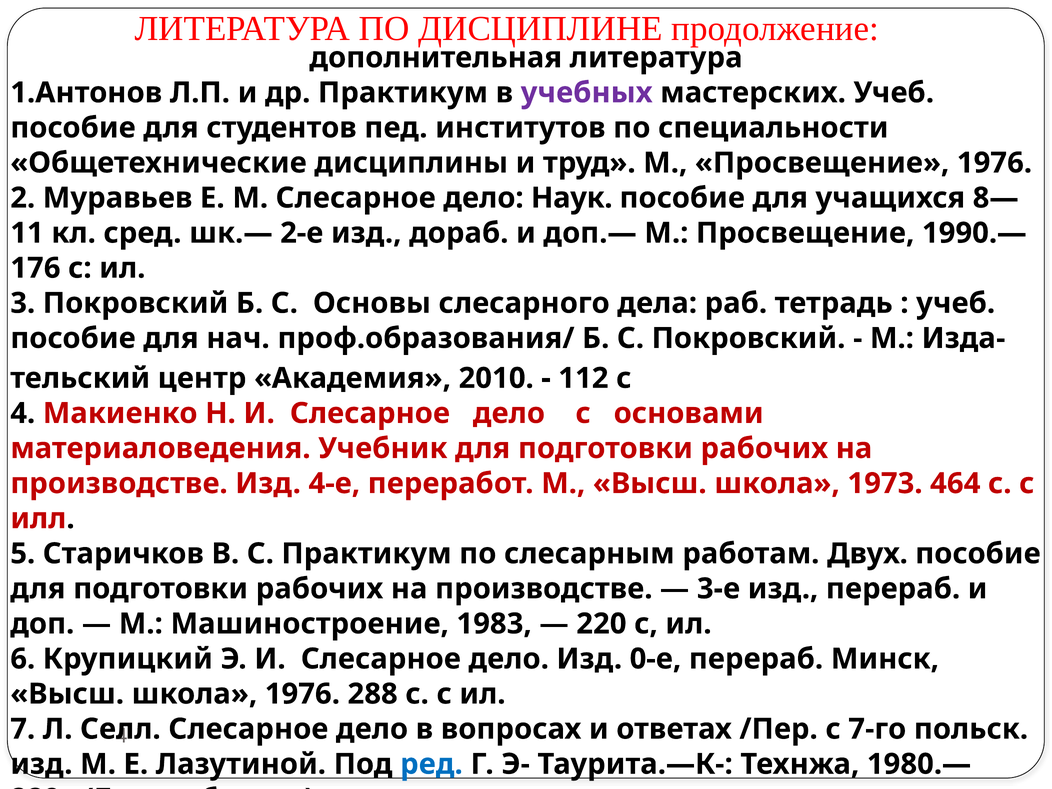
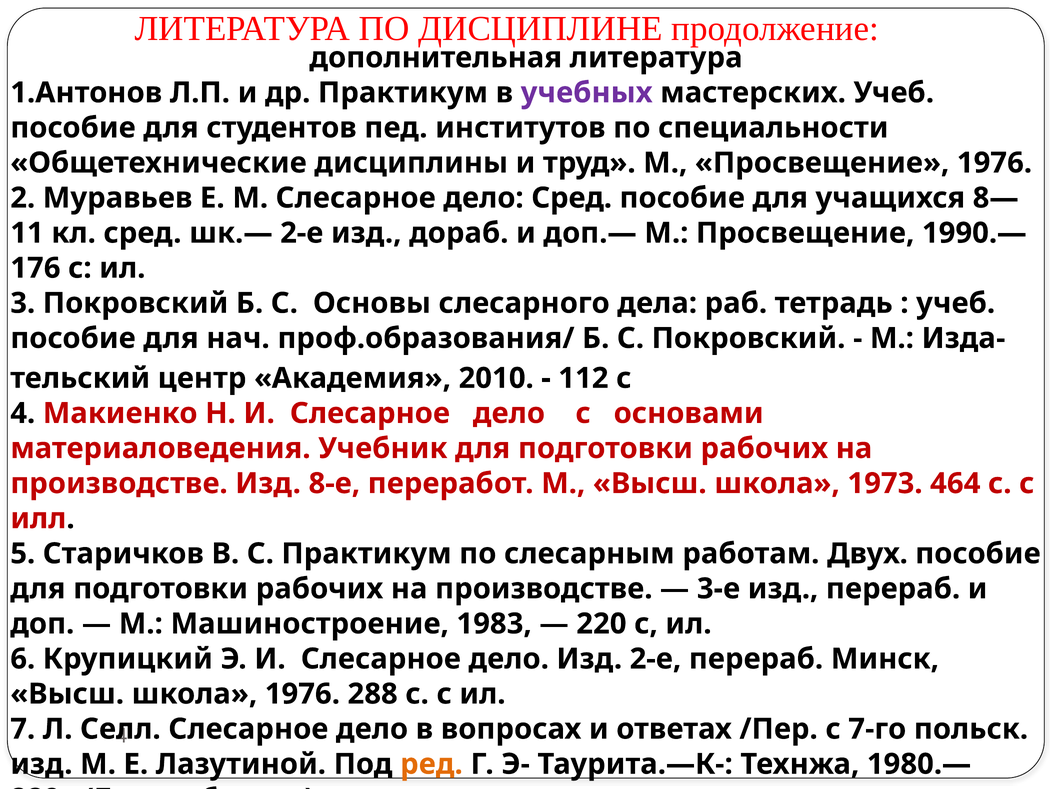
дело Наук: Наук -> Сред
4-е: 4-е -> 8-е
Изд 0-е: 0-е -> 2-е
ред colour: blue -> orange
